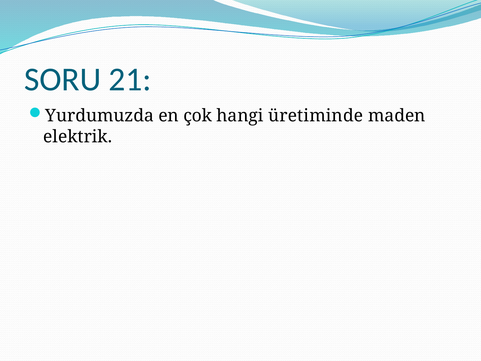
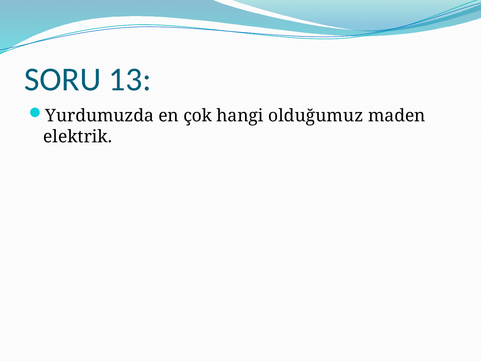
21: 21 -> 13
üretiminde: üretiminde -> olduğumuz
